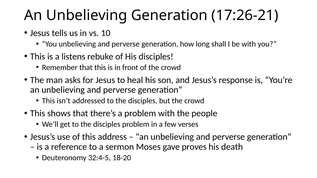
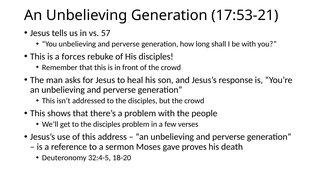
17:26-21: 17:26-21 -> 17:53-21
10: 10 -> 57
listens: listens -> forces
